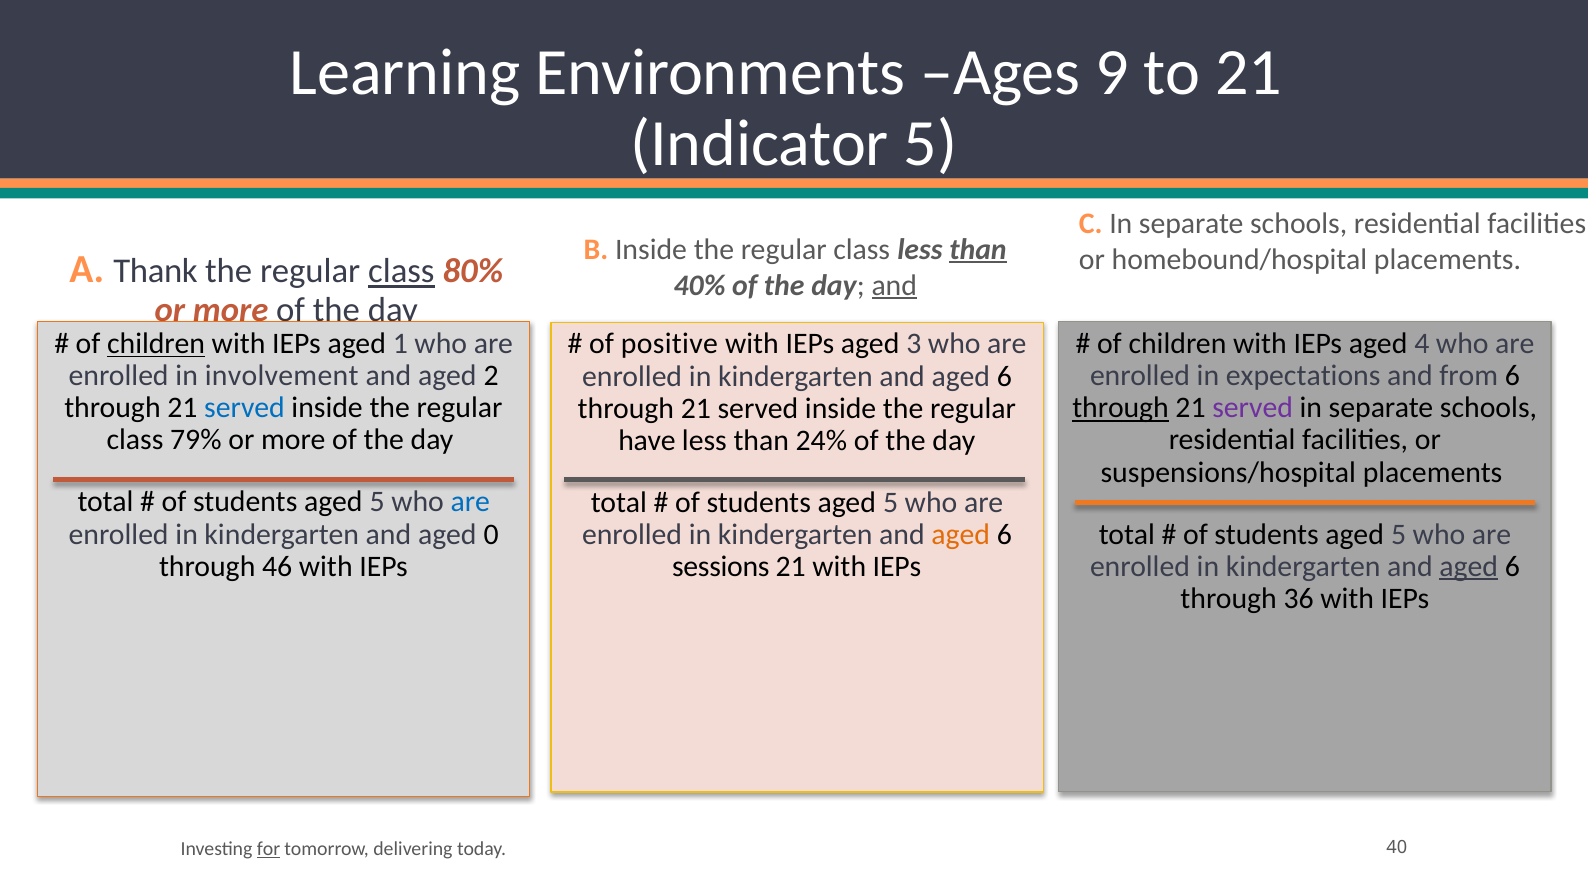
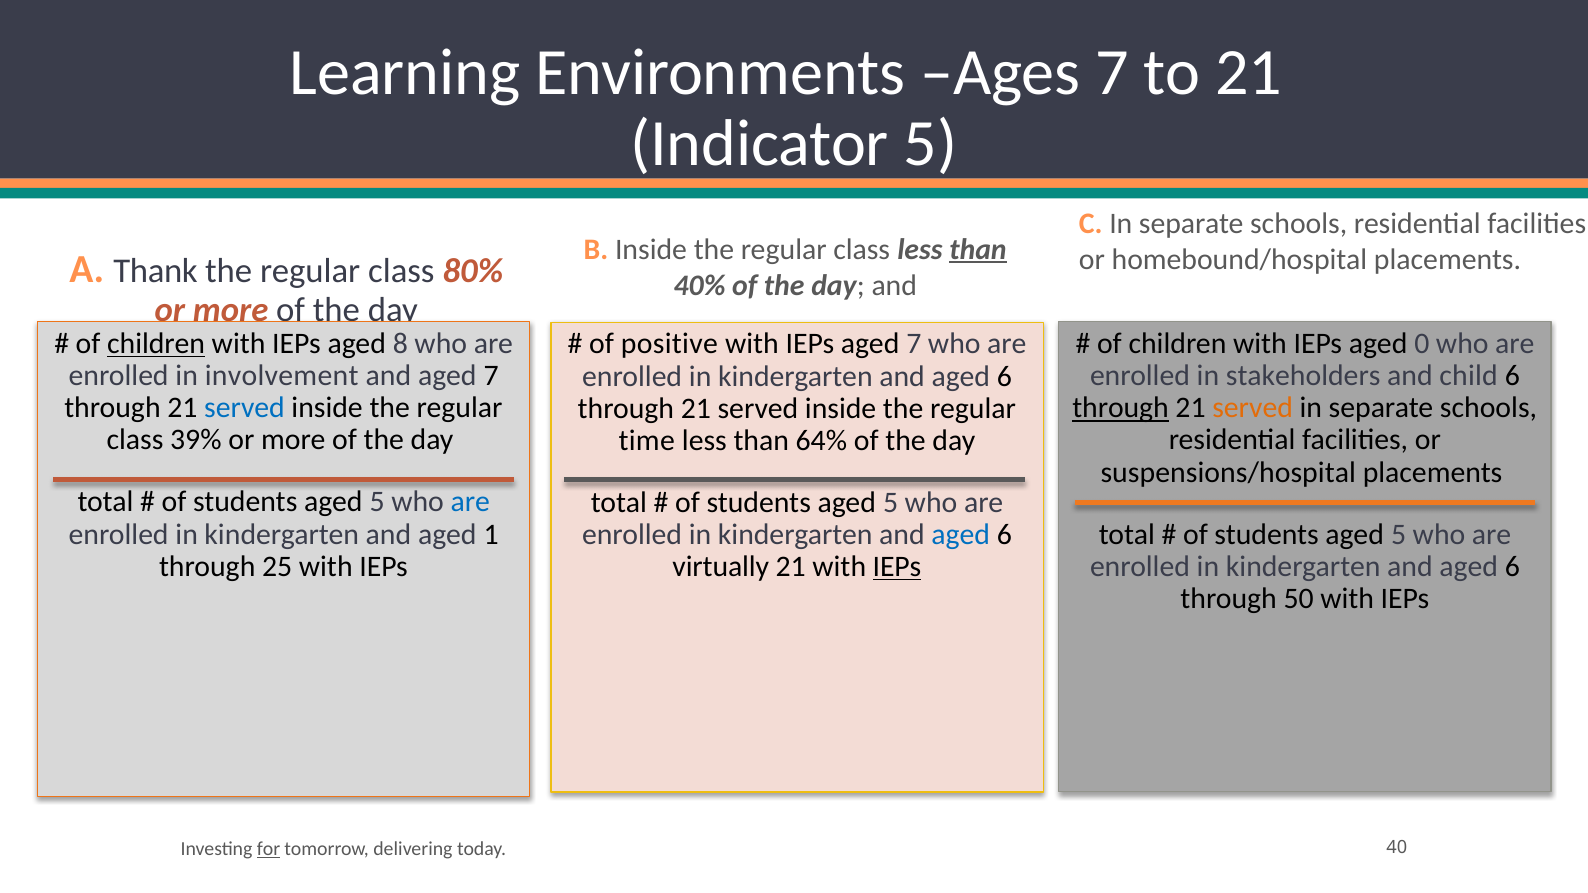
Ages 9: 9 -> 7
class at (401, 272) underline: present -> none
and at (894, 285) underline: present -> none
1: 1 -> 8
4: 4 -> 0
IEPs aged 3: 3 -> 7
and aged 2: 2 -> 7
expectations: expectations -> stakeholders
from: from -> child
served at (1253, 408) colour: purple -> orange
79%: 79% -> 39%
have: have -> time
24%: 24% -> 64%
0: 0 -> 1
aged at (961, 535) colour: orange -> blue
46: 46 -> 25
aged at (1469, 566) underline: present -> none
sessions: sessions -> virtually
IEPs at (897, 567) underline: none -> present
36: 36 -> 50
